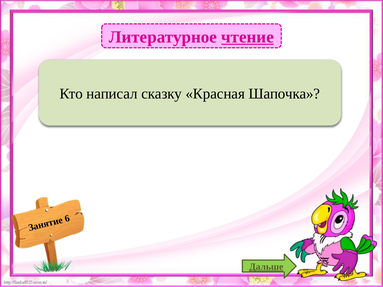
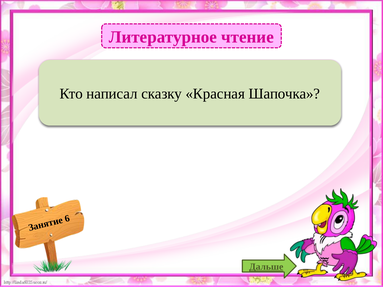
чтение underline: present -> none
